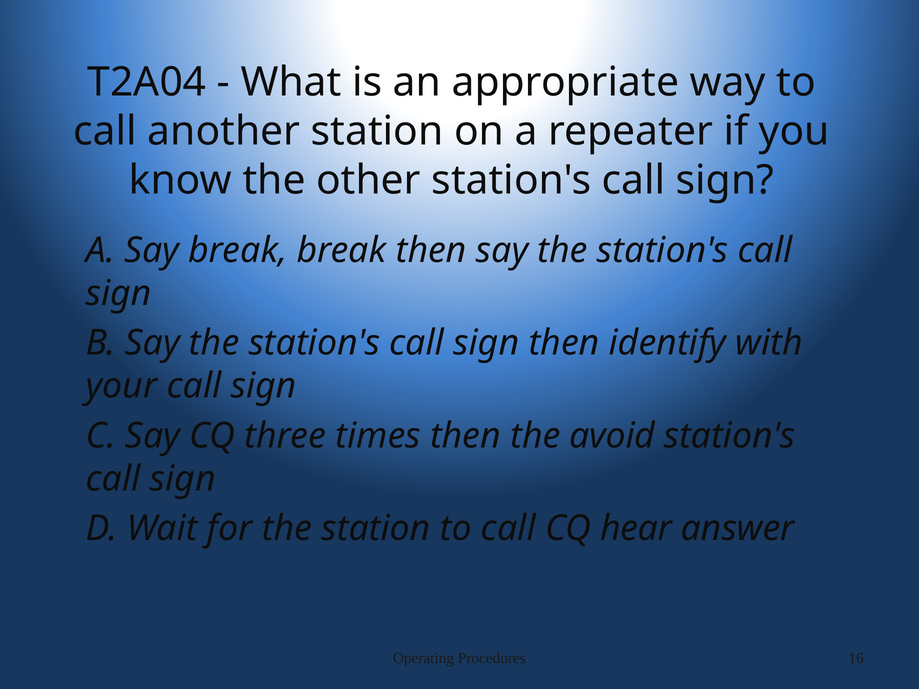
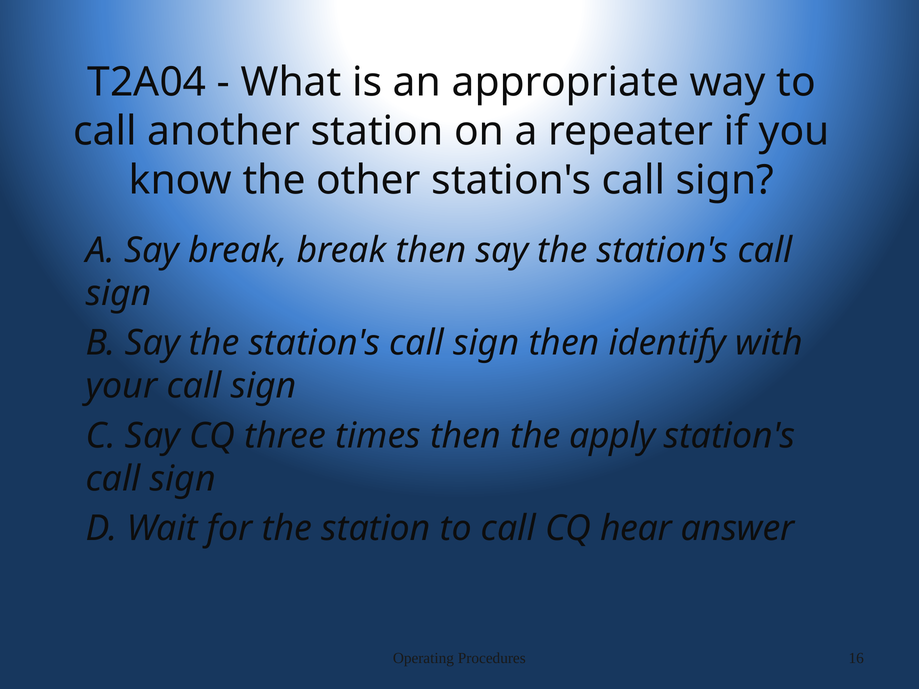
avoid: avoid -> apply
